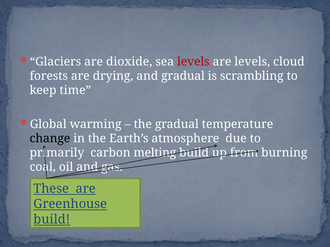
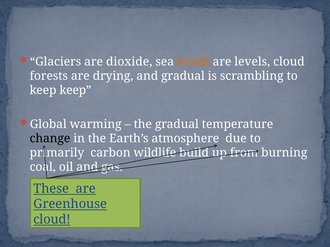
levels at (193, 62) colour: red -> orange
keep time: time -> keep
melting: melting -> wildlife
build at (52, 220): build -> cloud
